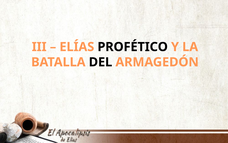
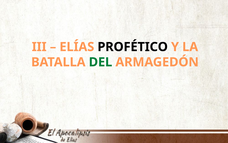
DEL colour: black -> green
